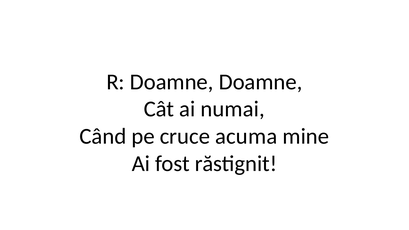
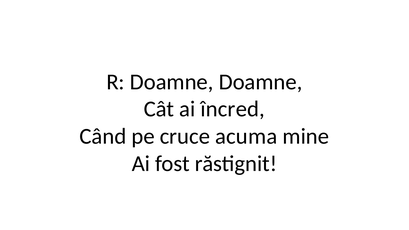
numai: numai -> încred
